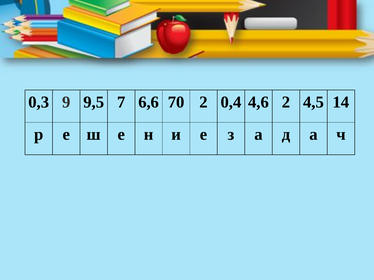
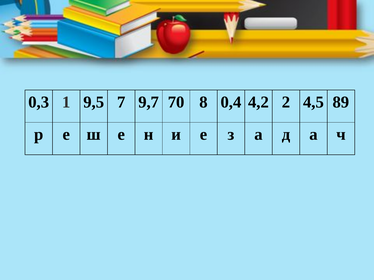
9: 9 -> 1
6,6: 6,6 -> 9,7
70 2: 2 -> 8
4,6: 4,6 -> 4,2
14: 14 -> 89
